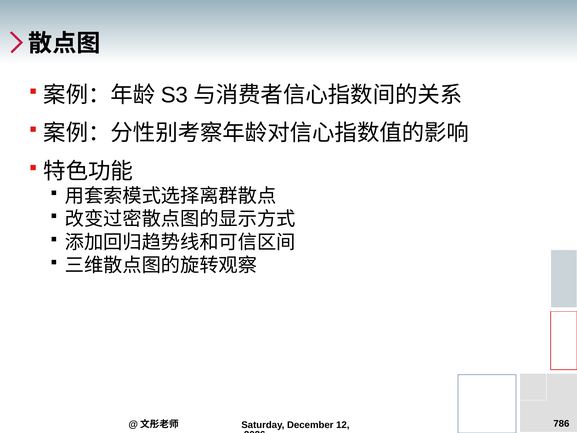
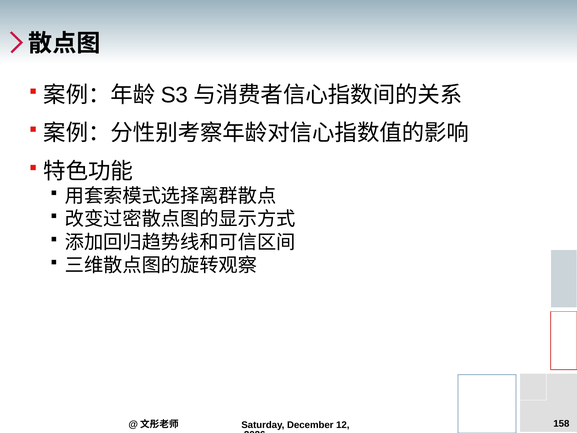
786: 786 -> 158
